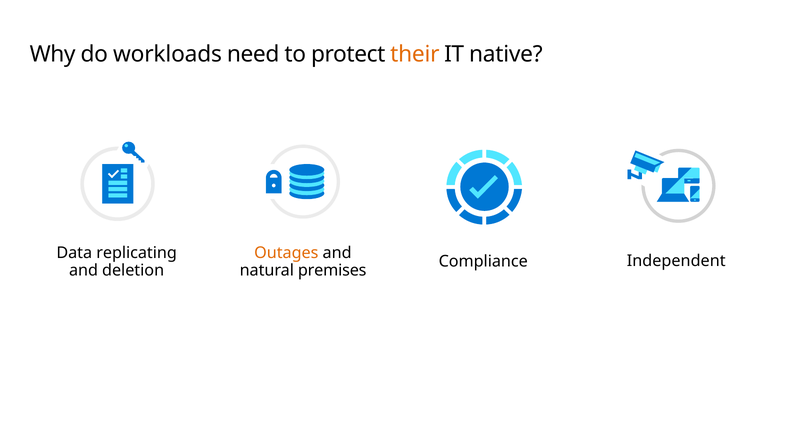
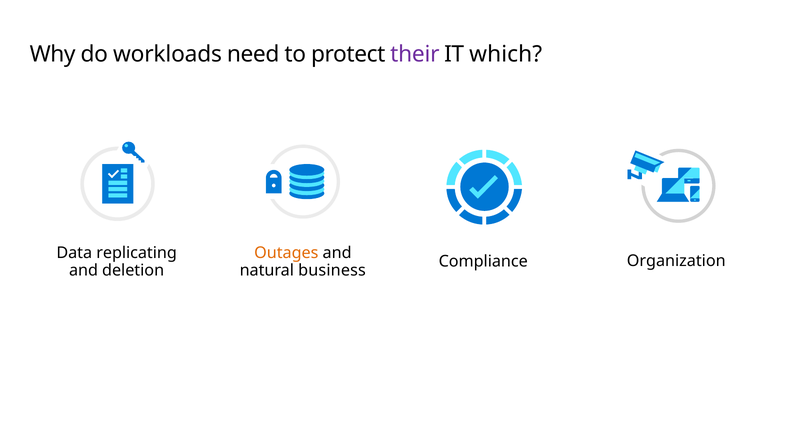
their colour: orange -> purple
native: native -> which
Independent: Independent -> Organization
premises: premises -> business
